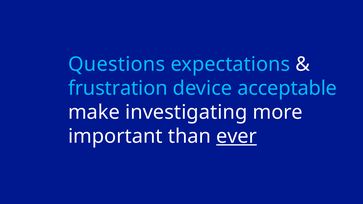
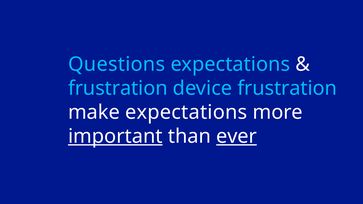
device acceptable: acceptable -> frustration
make investigating: investigating -> expectations
important underline: none -> present
